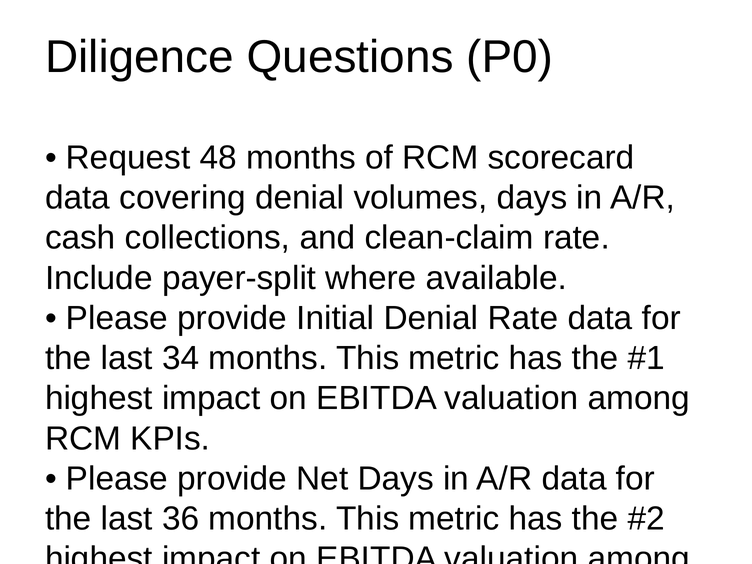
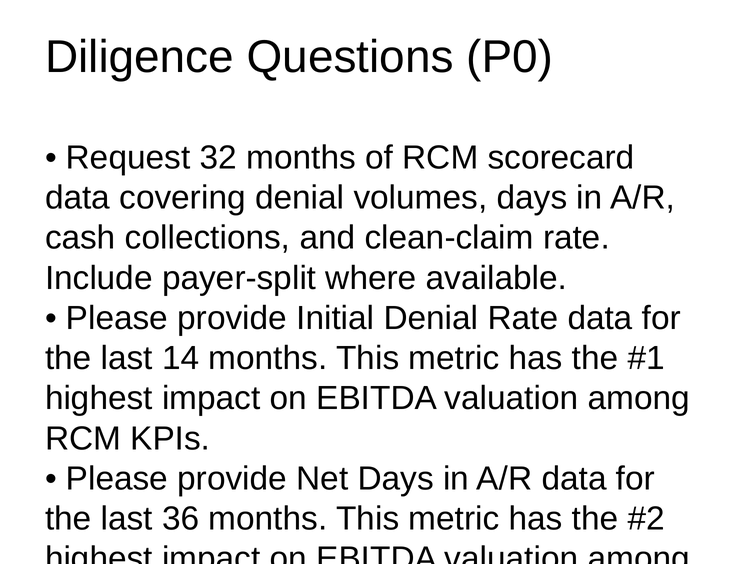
48: 48 -> 32
34: 34 -> 14
